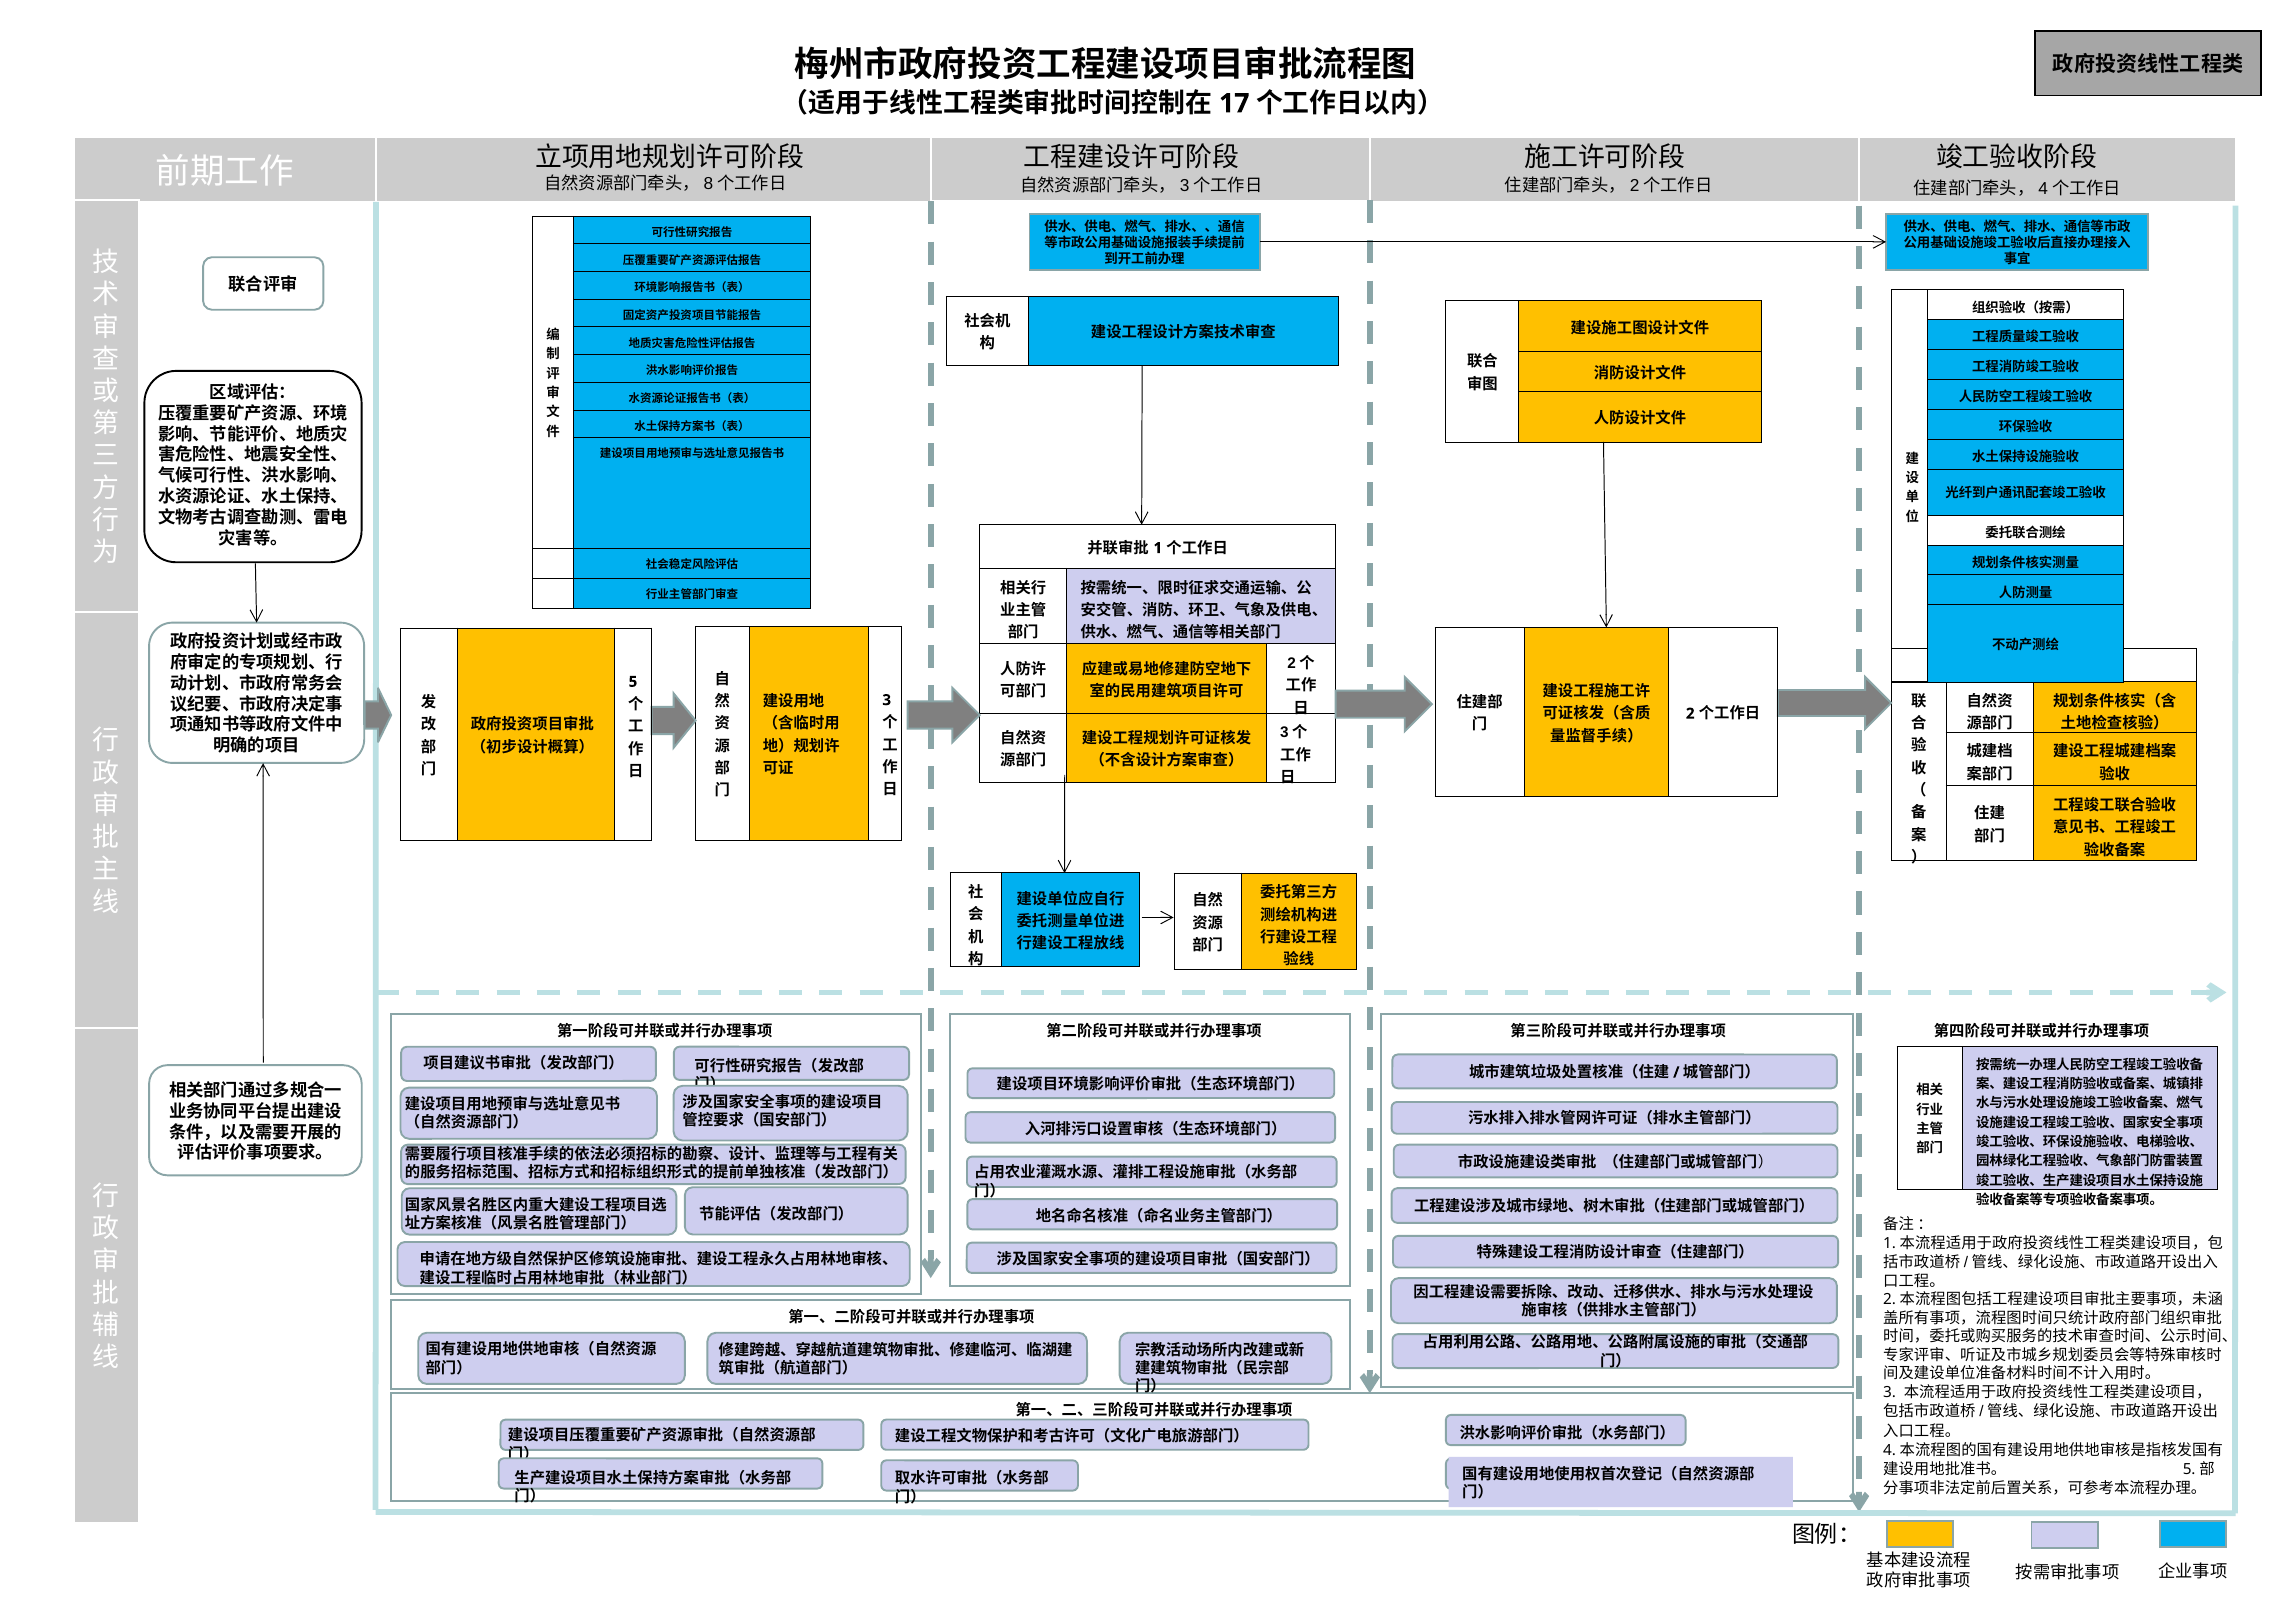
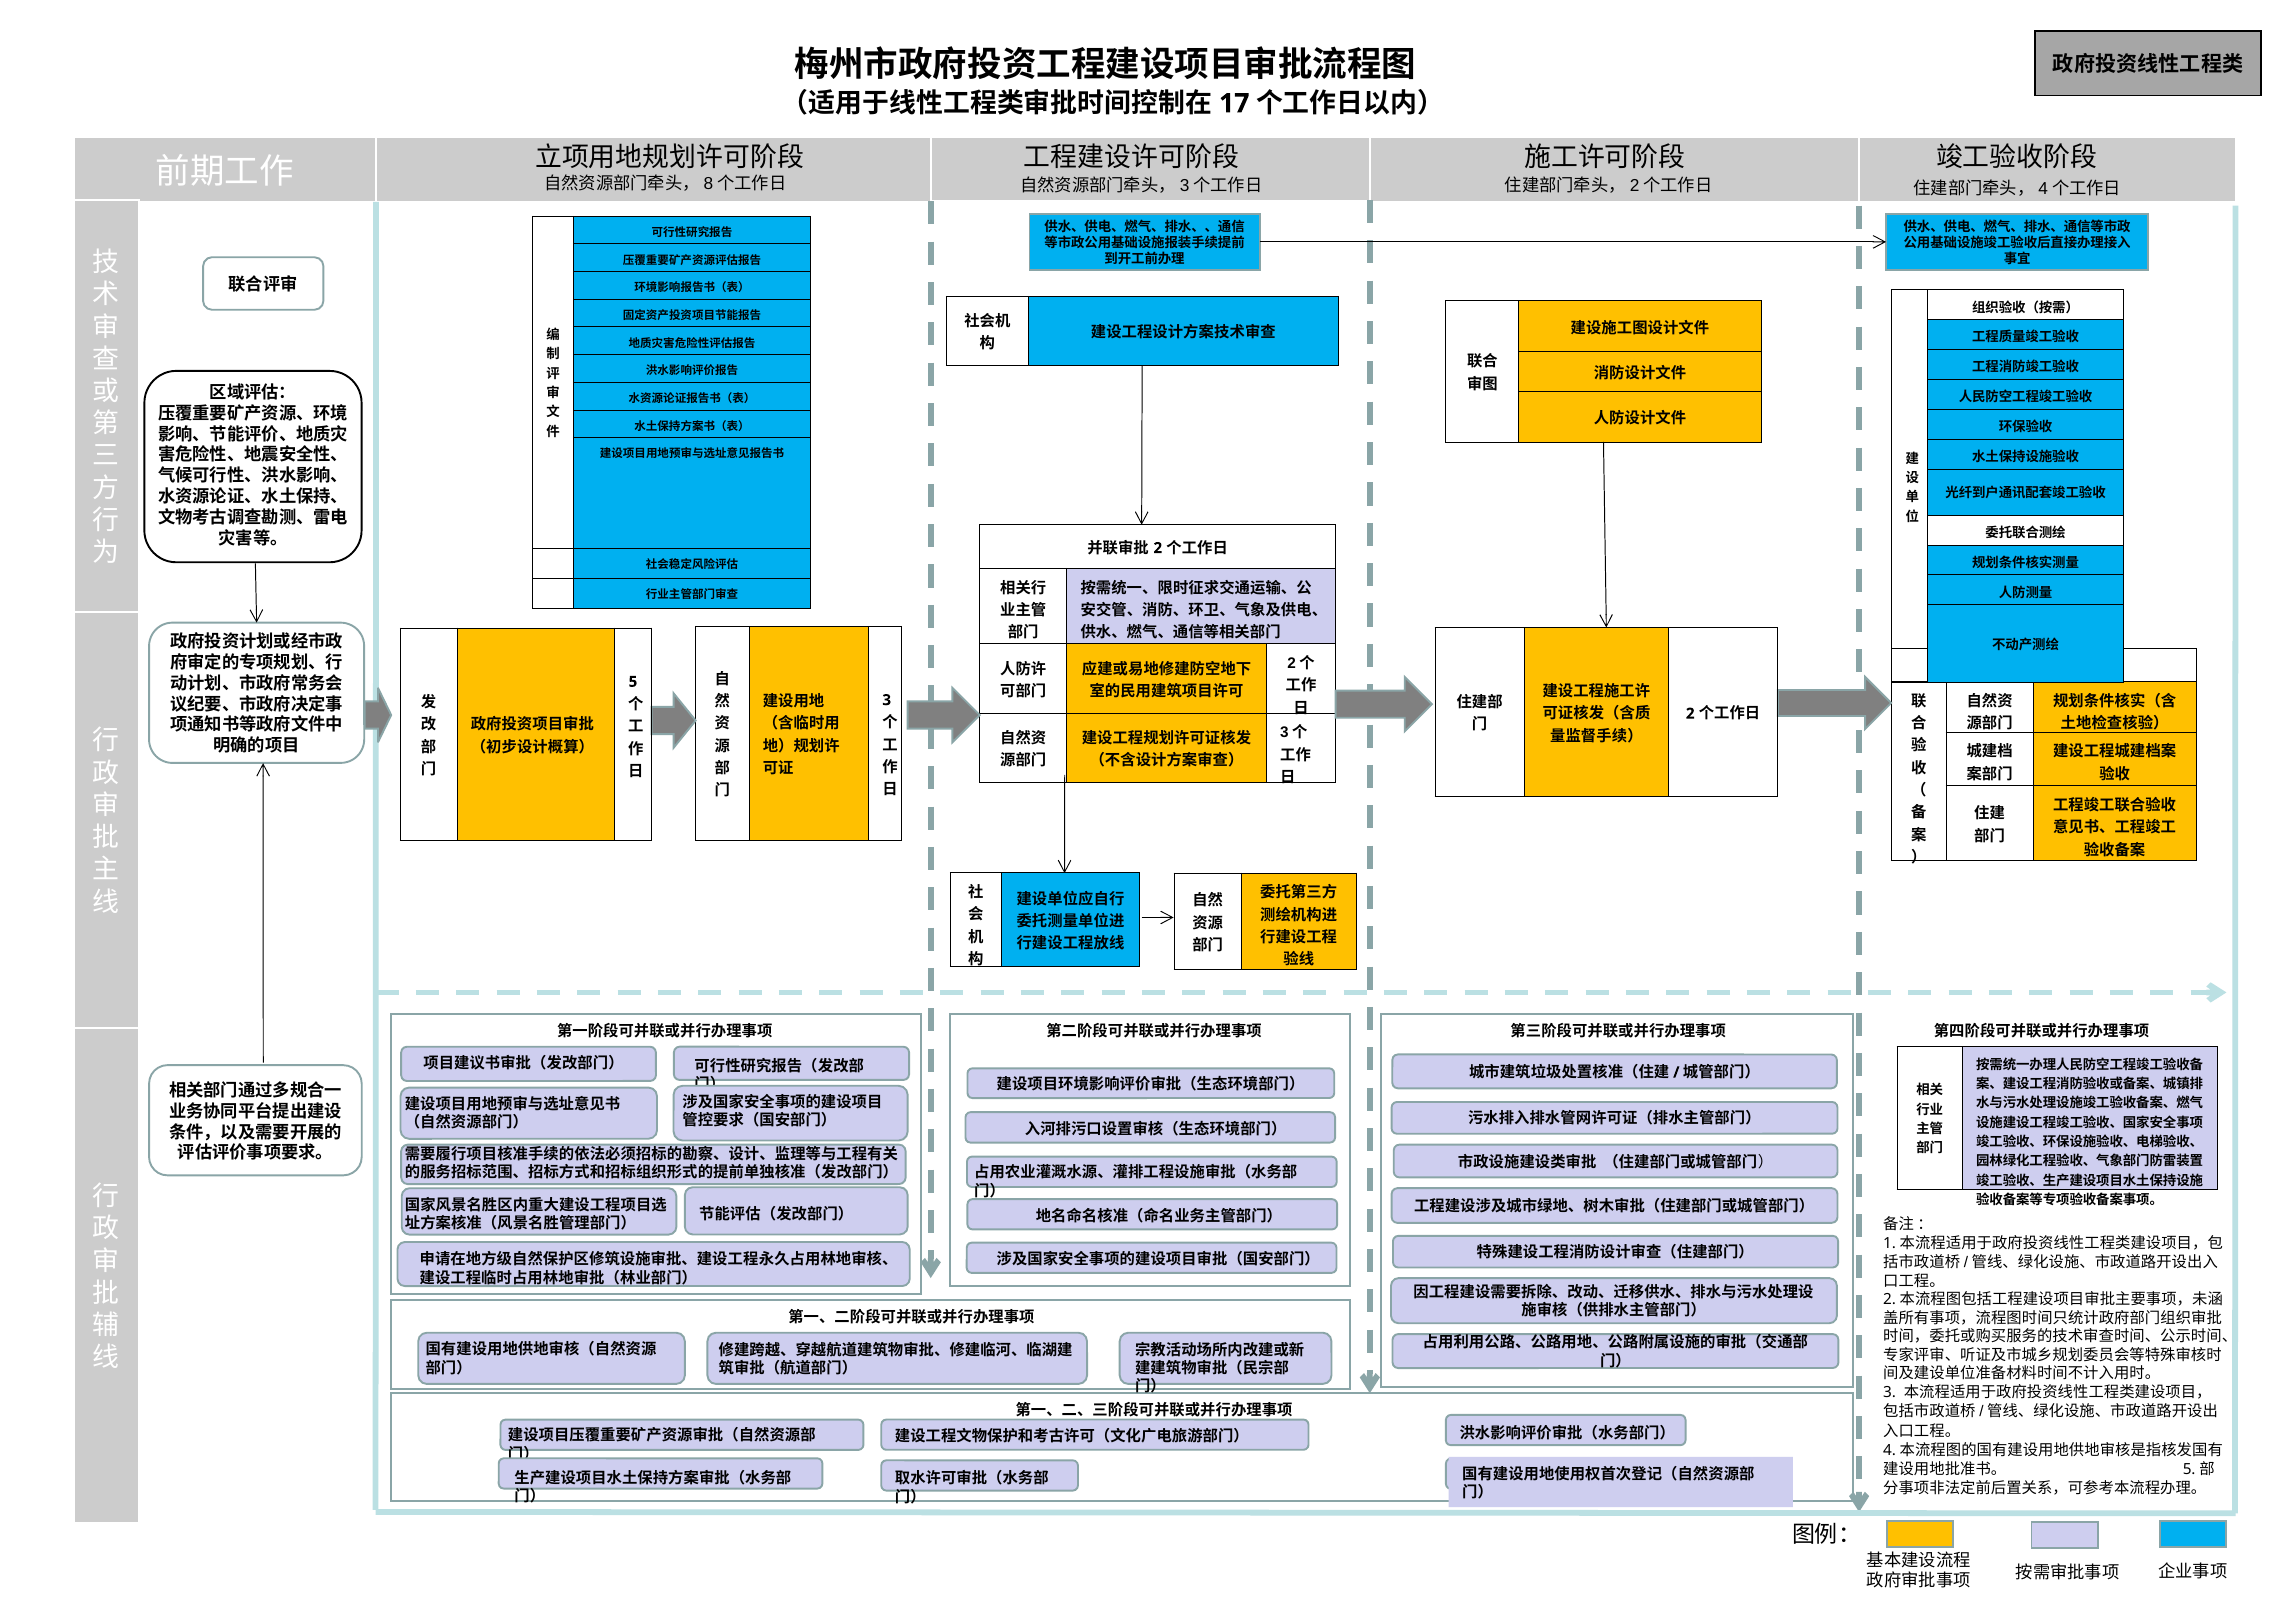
1 at (1158, 548): 1 -> 2
